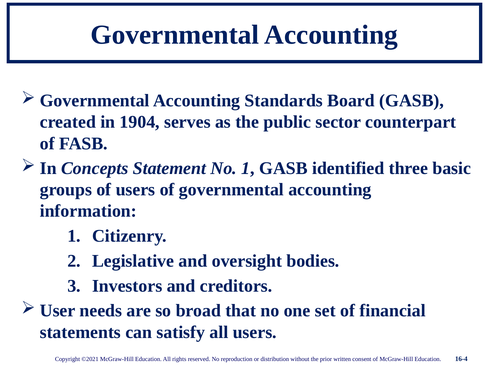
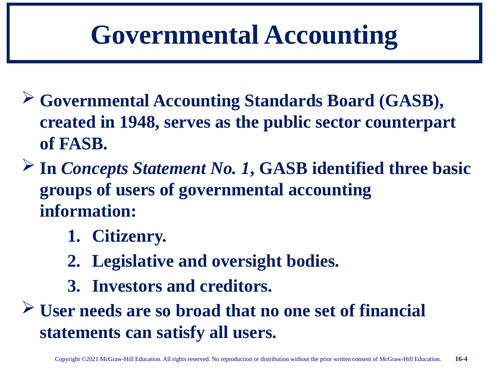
1904: 1904 -> 1948
